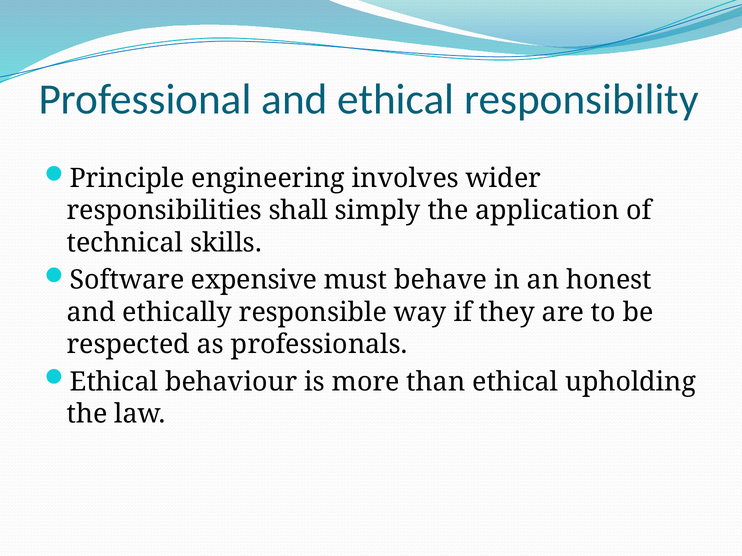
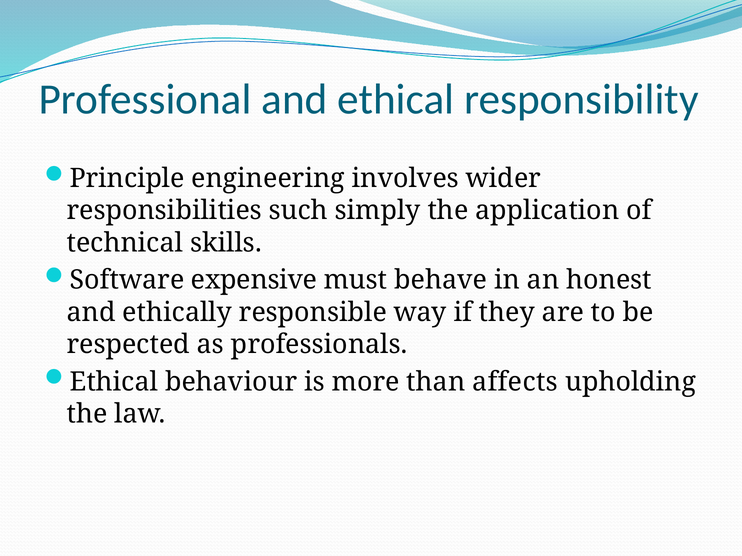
shall: shall -> such
than ethical: ethical -> affects
